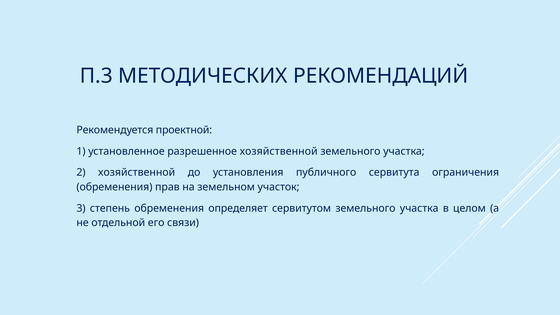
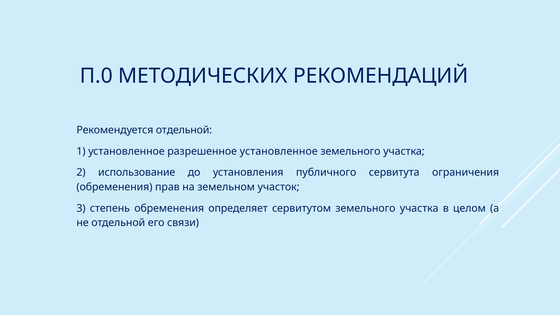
П.3: П.3 -> П.0
Рекомендуется проектной: проектной -> отдельной
разрешенное хозяйственной: хозяйственной -> установленное
2 хозяйственной: хозяйственной -> использование
